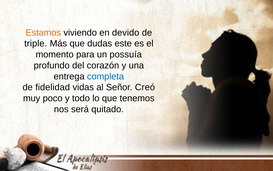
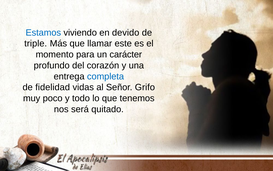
Estamos colour: orange -> blue
dudas: dudas -> llamar
possuía: possuía -> carácter
Creó: Creó -> Grifo
